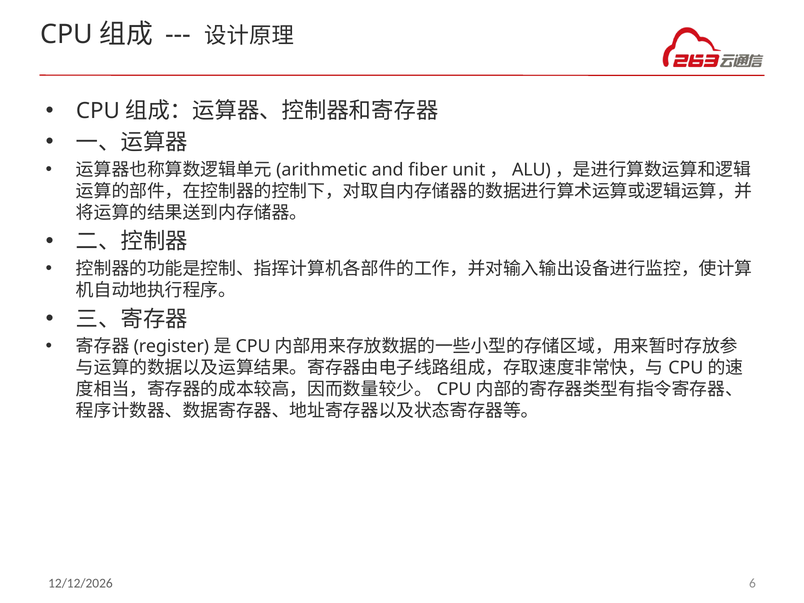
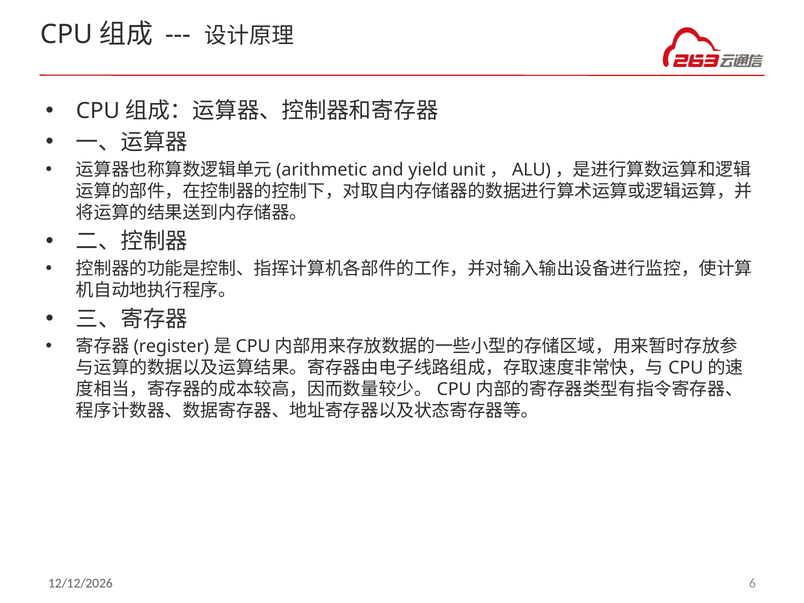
fiber: fiber -> yield
